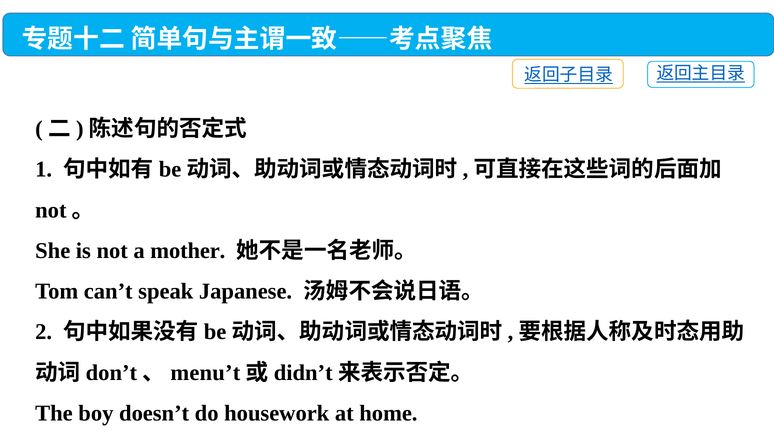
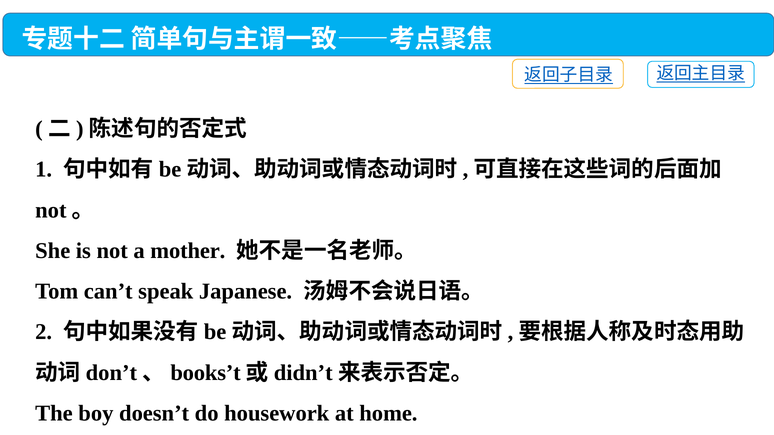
menu’t: menu’t -> books’t
